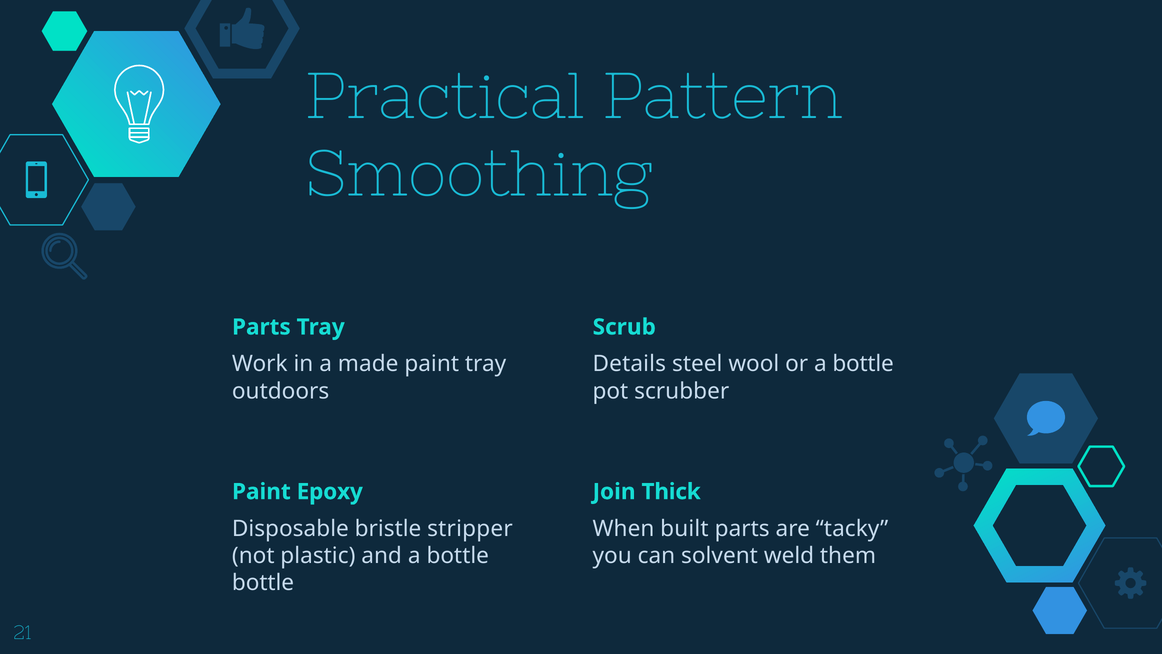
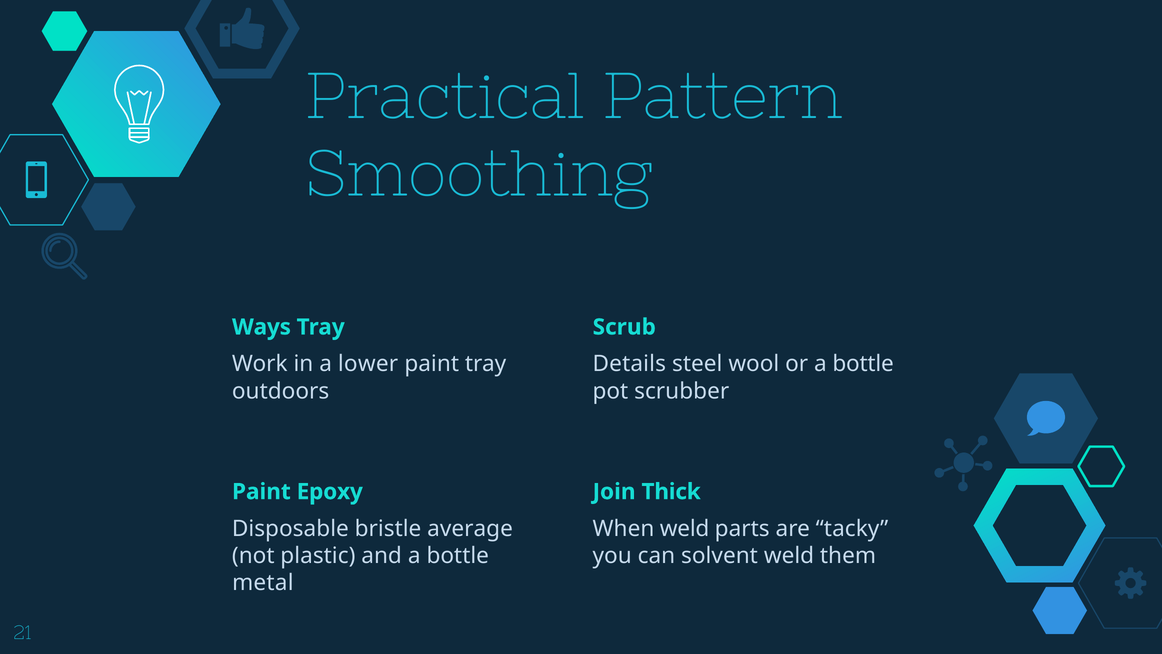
Parts at (261, 327): Parts -> Ways
made: made -> lower
stripper: stripper -> average
When built: built -> weld
bottle at (263, 583): bottle -> metal
